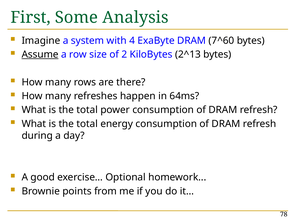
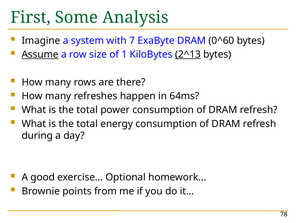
4: 4 -> 7
7^60: 7^60 -> 0^60
2: 2 -> 1
2^13 underline: none -> present
